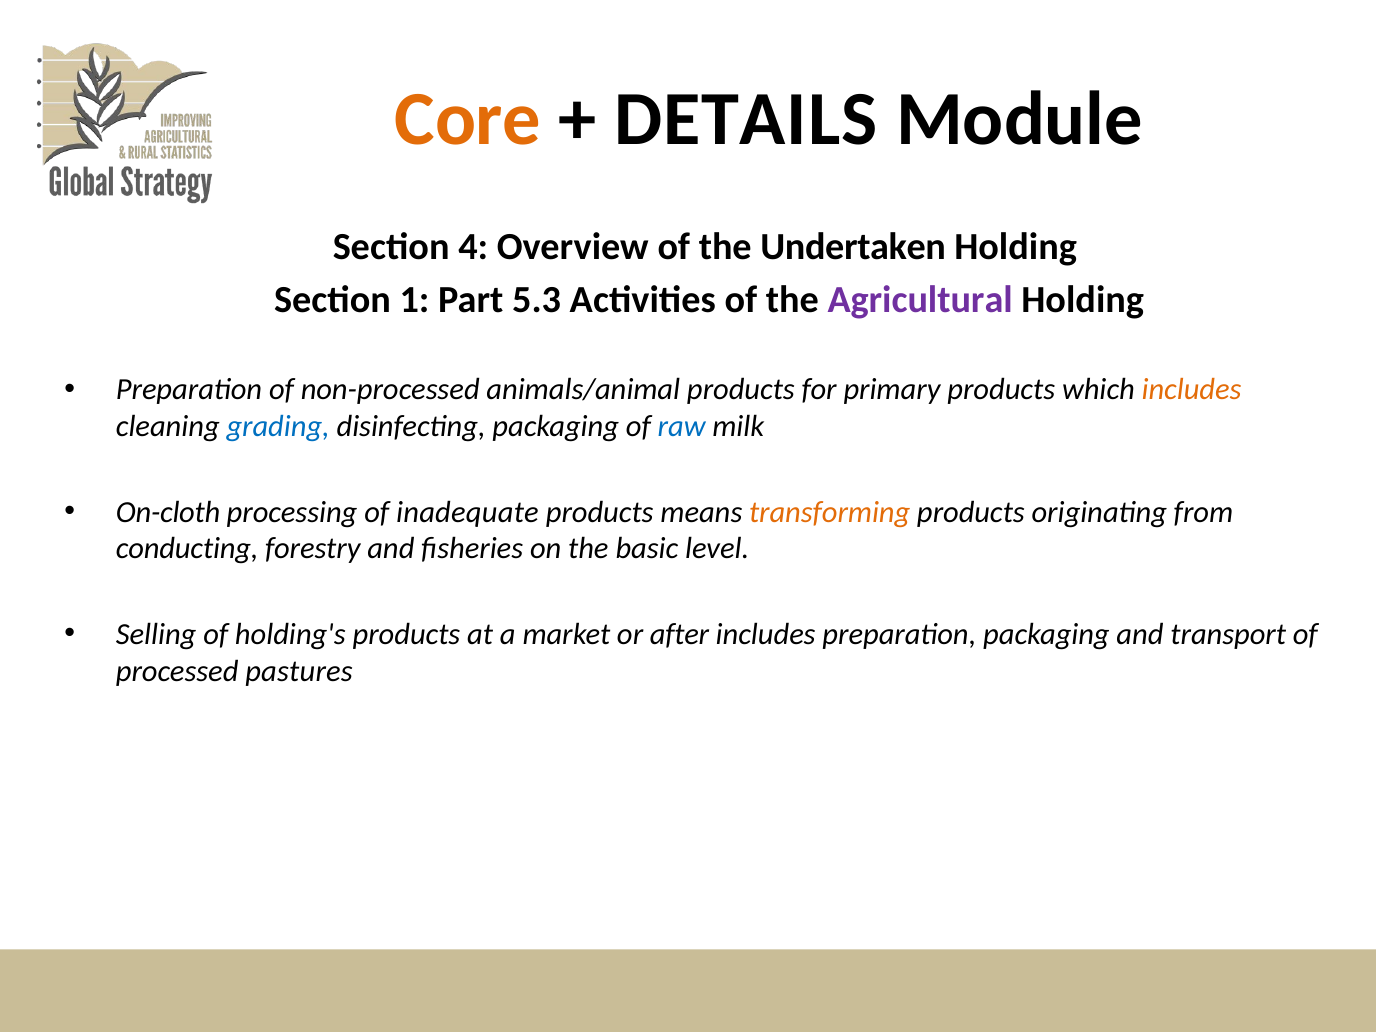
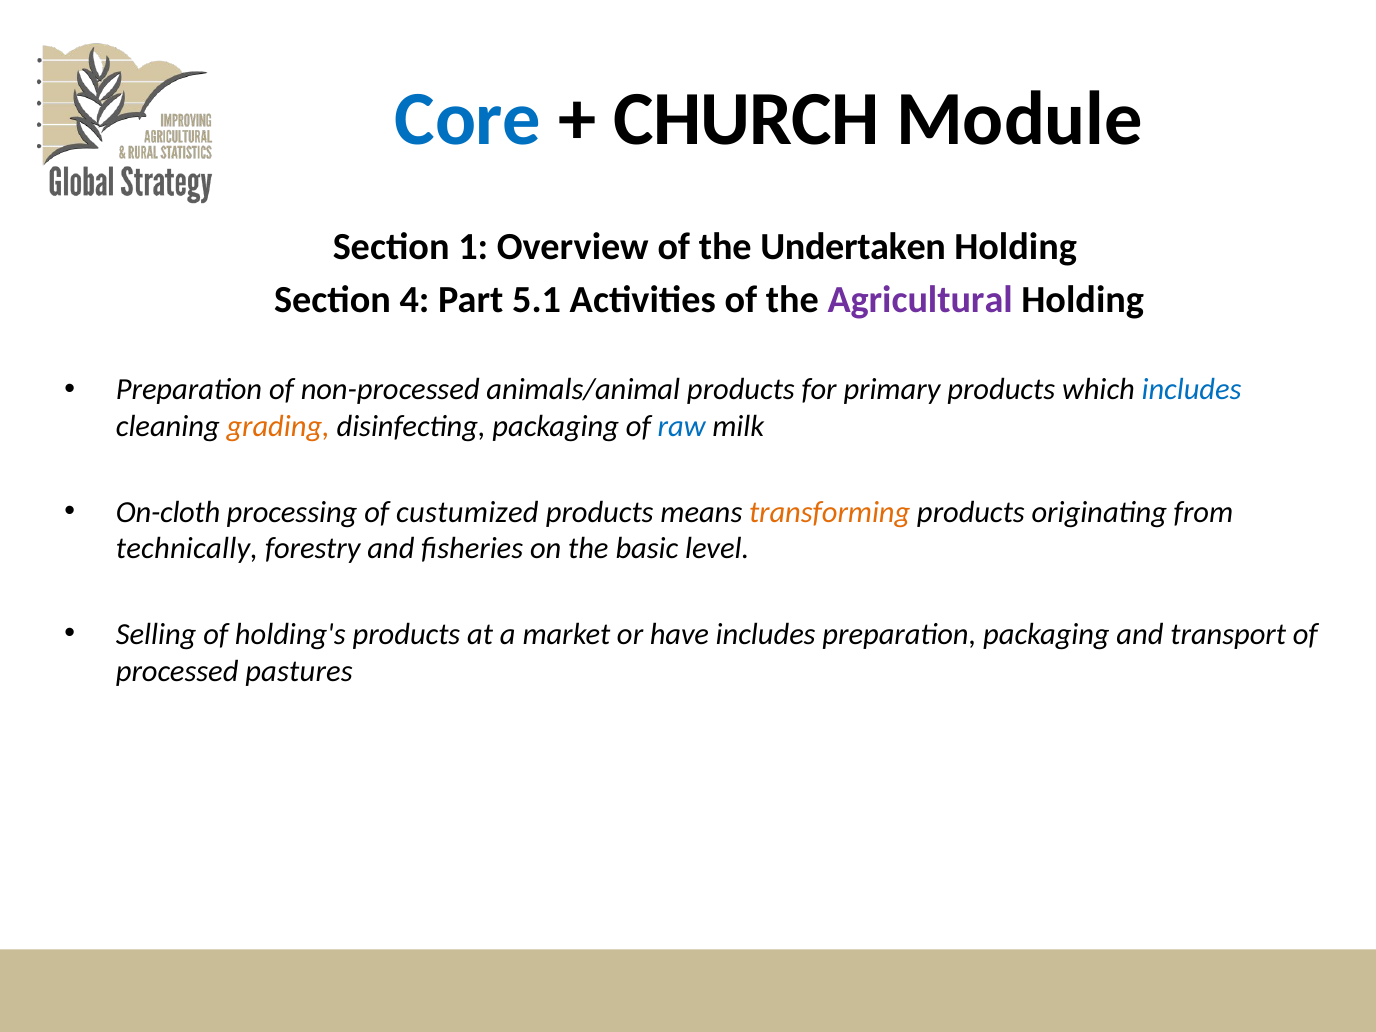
Core colour: orange -> blue
DETAILS: DETAILS -> CHURCH
4: 4 -> 1
1: 1 -> 4
5.3: 5.3 -> 5.1
includes at (1192, 390) colour: orange -> blue
grading colour: blue -> orange
inadequate: inadequate -> custumized
conducting: conducting -> technically
after: after -> have
